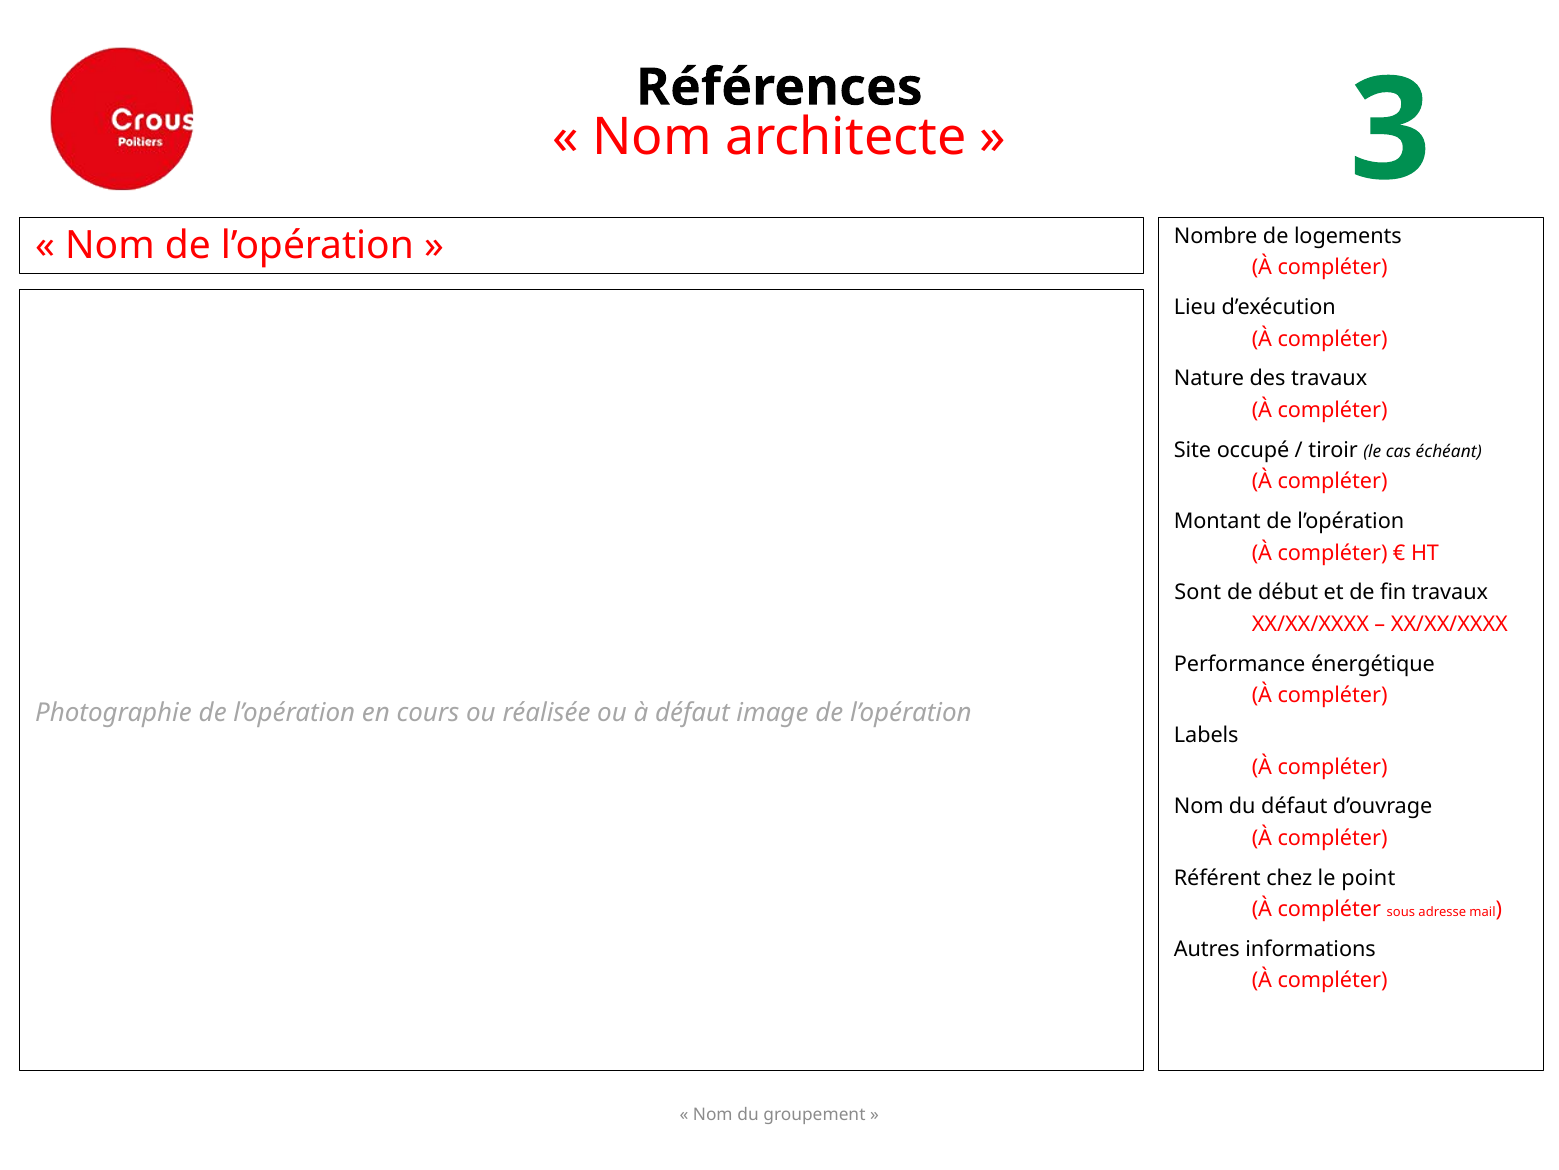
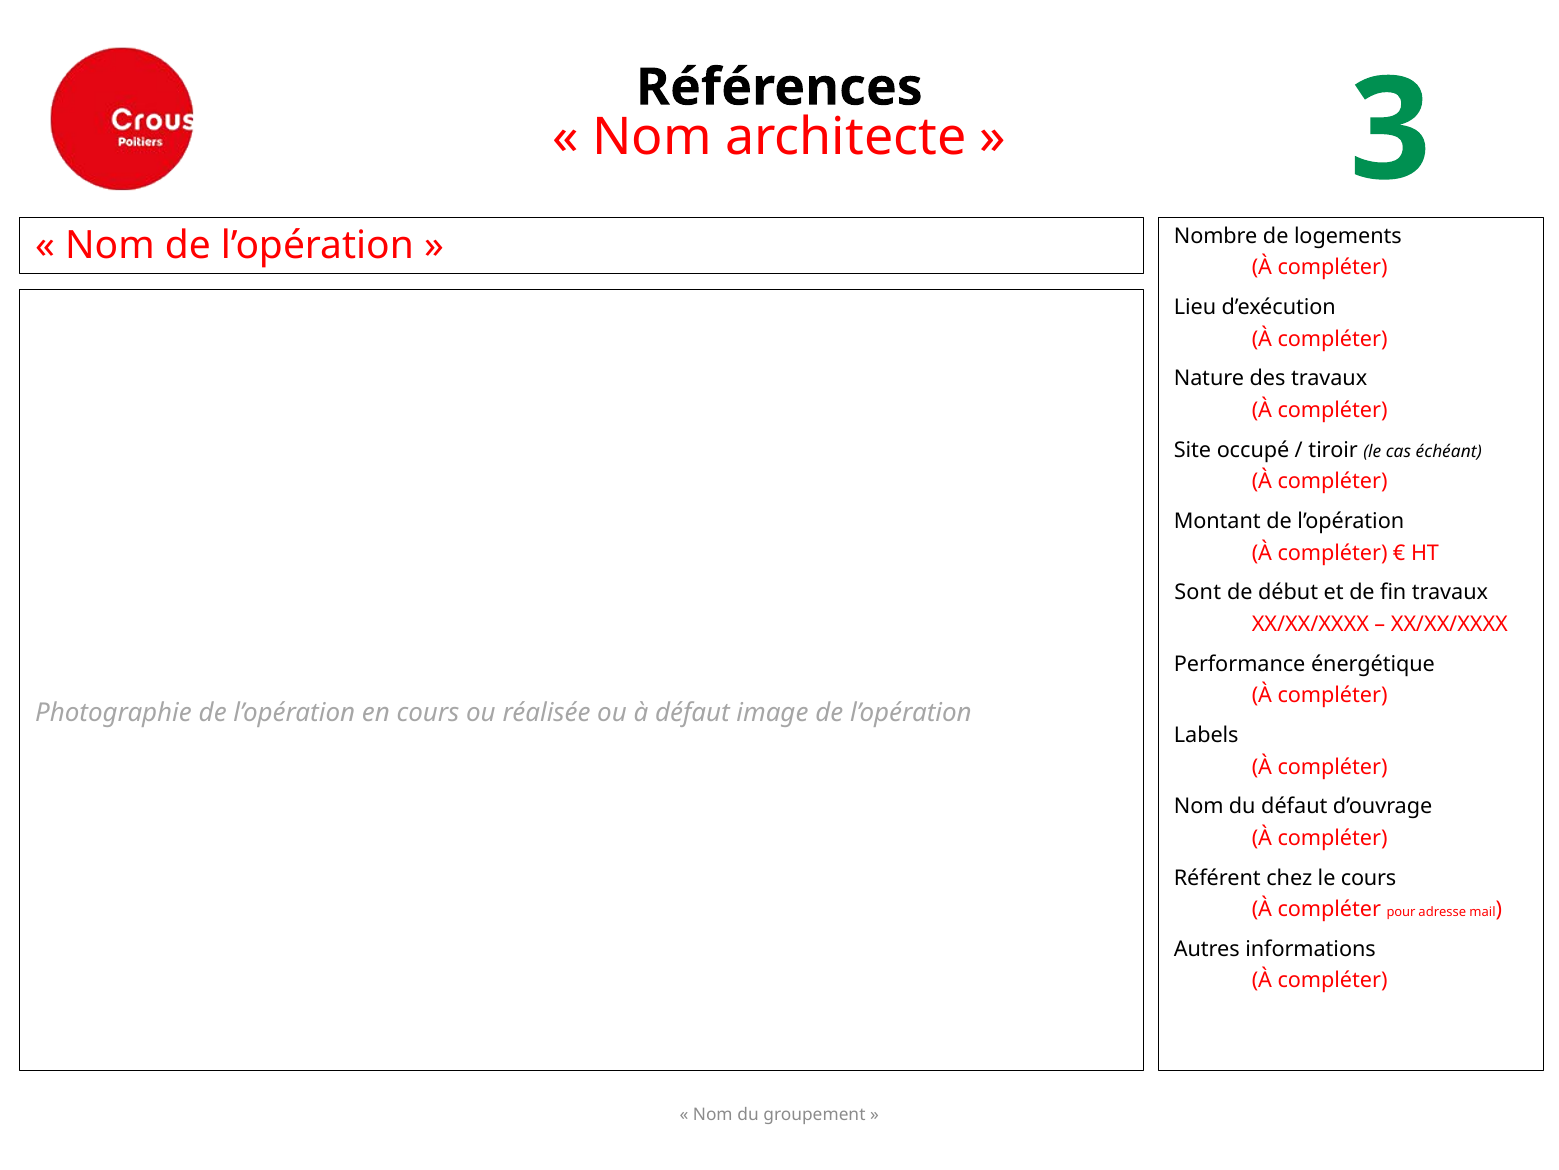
le point: point -> cours
sous: sous -> pour
